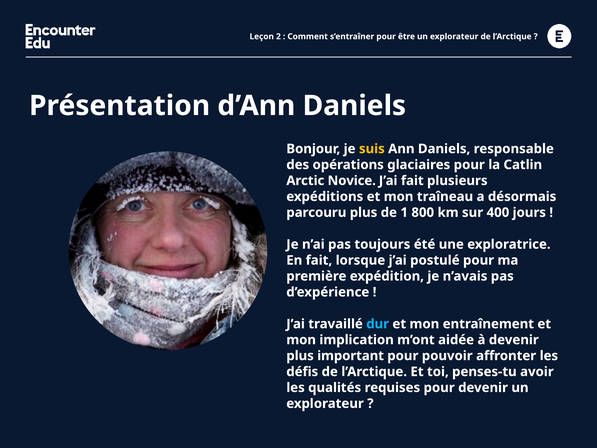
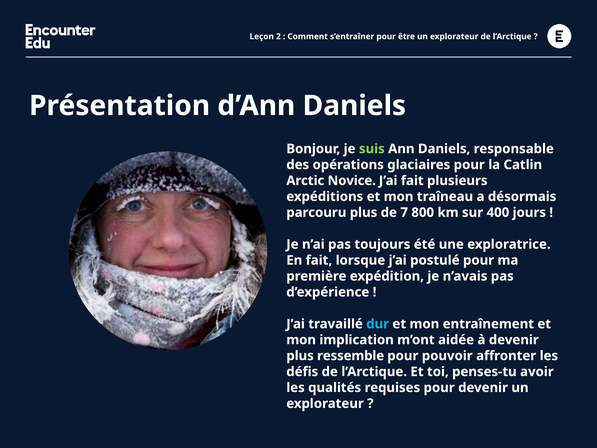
suis colour: yellow -> light green
1: 1 -> 7
important: important -> ressemble
